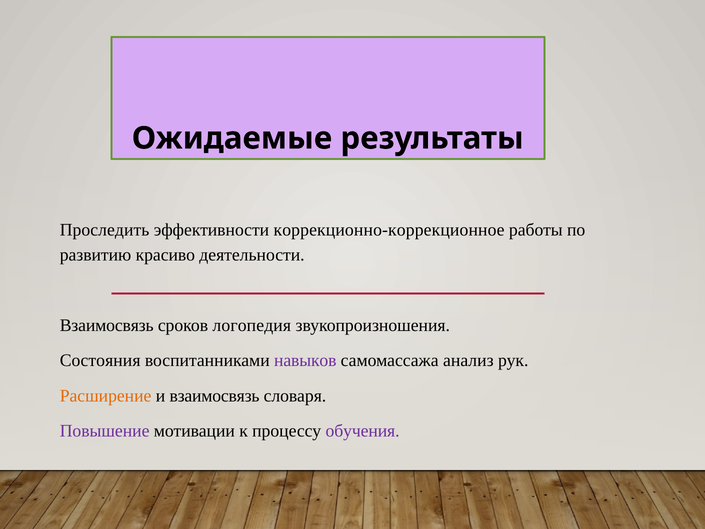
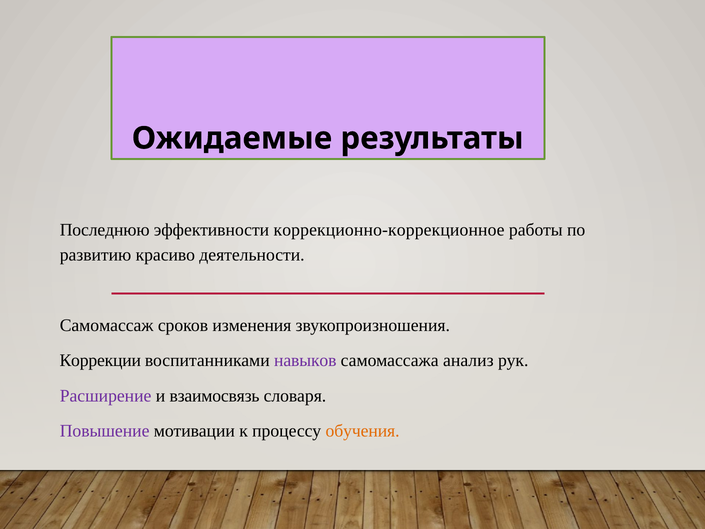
Проследить: Проследить -> Последнюю
Взаимосвязь at (107, 325): Взаимосвязь -> Самомассаж
логопедия: логопедия -> изменения
Состояния: Состояния -> Коррекции
Расширение colour: orange -> purple
обучения colour: purple -> orange
